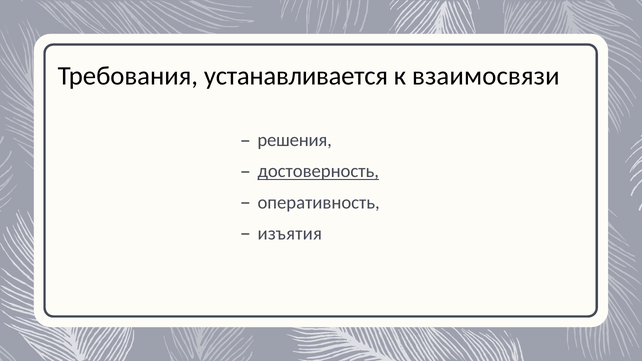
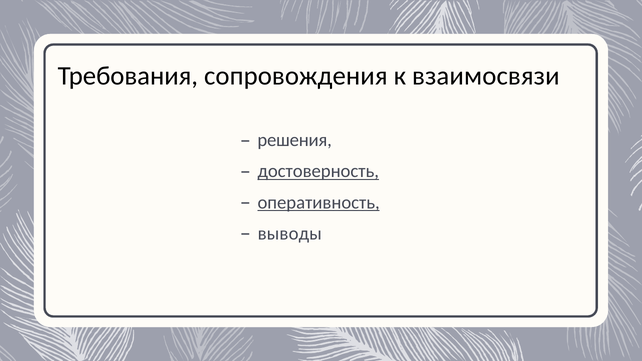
устанавливается: устанавливается -> сопровождения
оперативность underline: none -> present
изъятия: изъятия -> выводы
